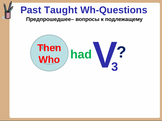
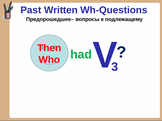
Taught: Taught -> Written
